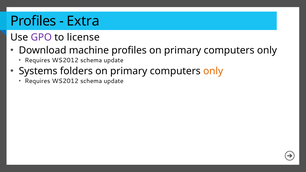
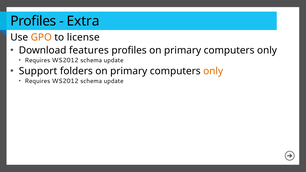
GPO colour: purple -> orange
machine: machine -> features
Systems: Systems -> Support
